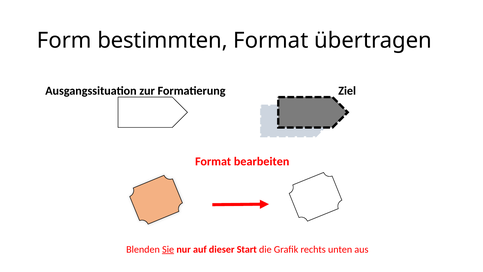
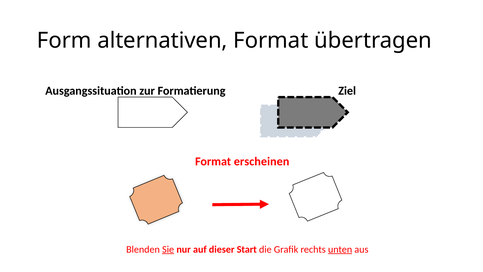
bestimmten: bestimmten -> alternativen
bearbeiten: bearbeiten -> erscheinen
unten underline: none -> present
